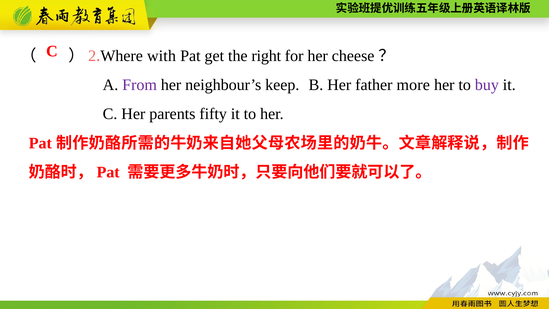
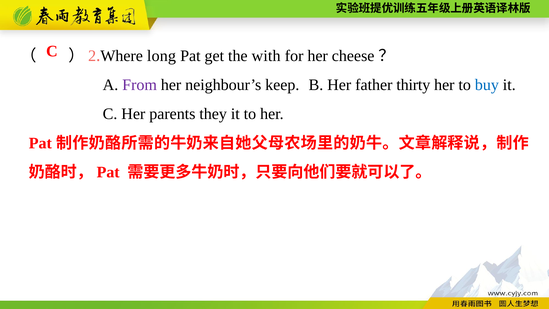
with: with -> long
right: right -> with
more: more -> thirty
buy colour: purple -> blue
fifty: fifty -> they
